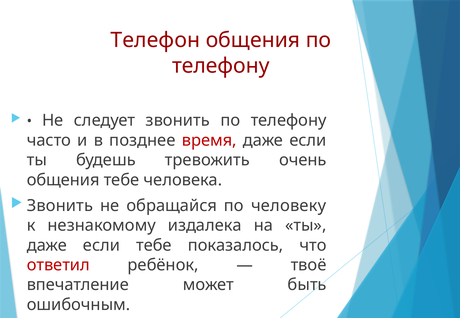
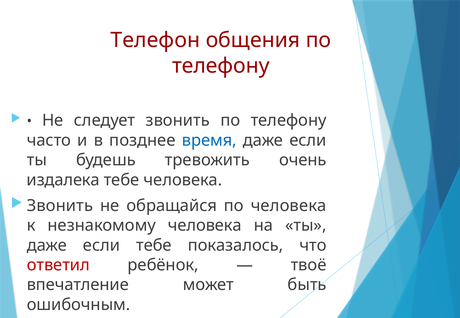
время colour: red -> blue
общения at (63, 180): общения -> издалека
по человеку: человеку -> человека
незнакомому издалека: издалека -> человека
